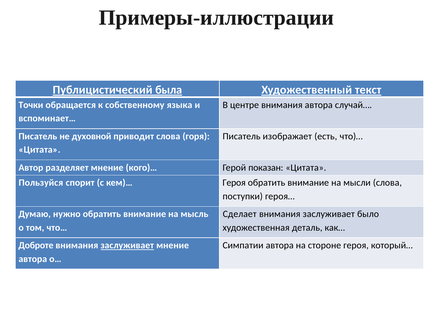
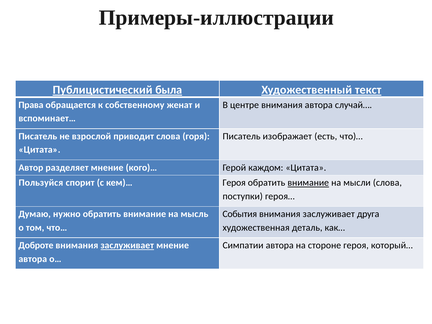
Точки: Точки -> Права
языка: языка -> женат
духовной: духовной -> взрослой
показан: показан -> каждом
внимание at (308, 183) underline: none -> present
Сделает: Сделает -> События
было: было -> друга
